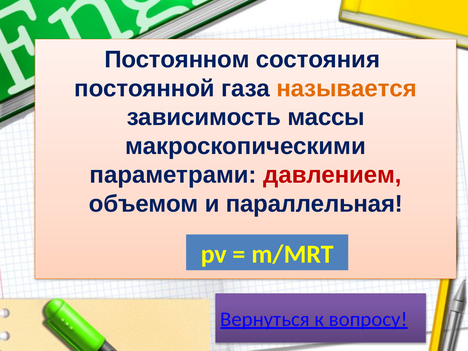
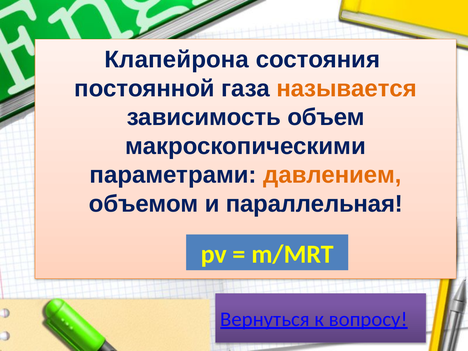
Постоянном: Постоянном -> Клапейрона
массы: массы -> объем
давлением colour: red -> orange
